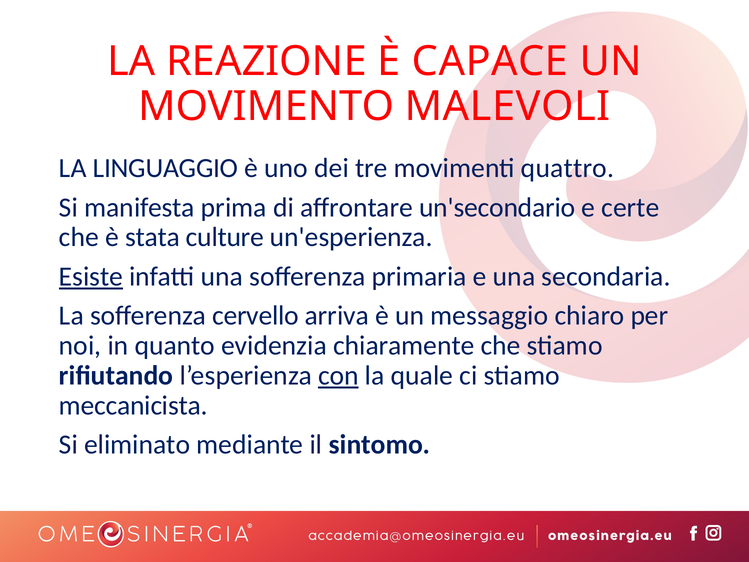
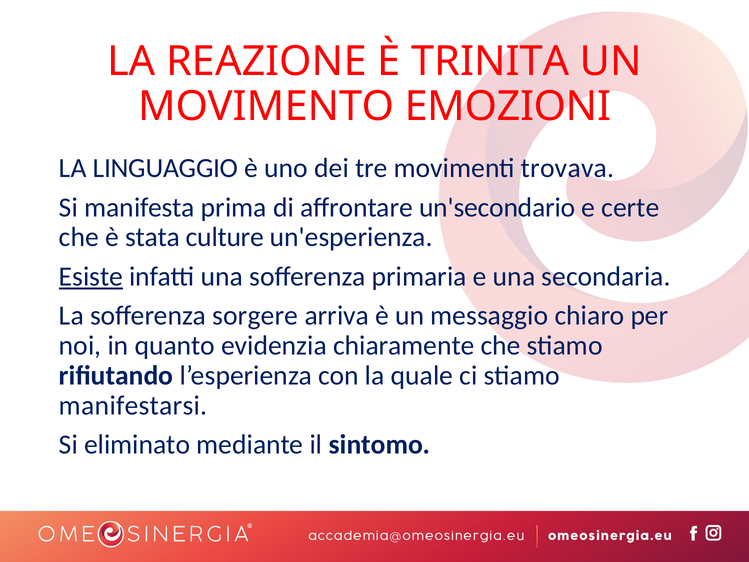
CAPACE: CAPACE -> TRINITA
MALEVOLI: MALEVOLI -> EMOZIONI
quattro: quattro -> trovava
cervello: cervello -> sorgere
con underline: present -> none
meccanicista: meccanicista -> manifestarsi
